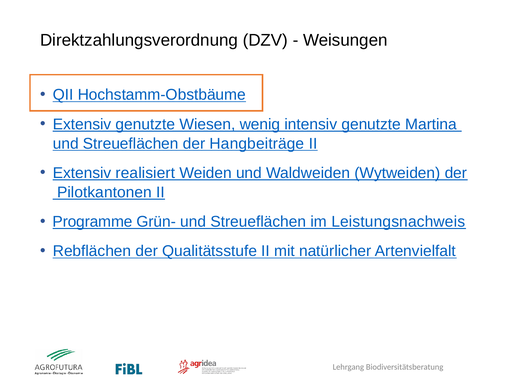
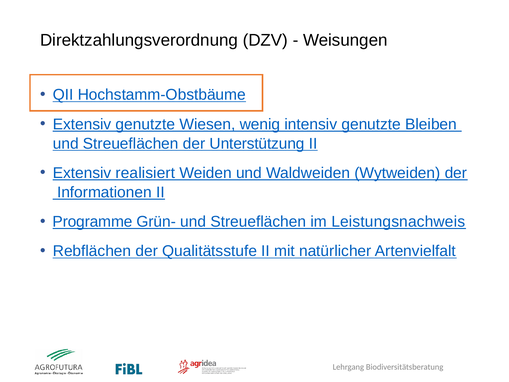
Martina: Martina -> Bleiben
Hangbeiträge: Hangbeiträge -> Unterstützung
Pilotkantonen: Pilotkantonen -> Informationen
